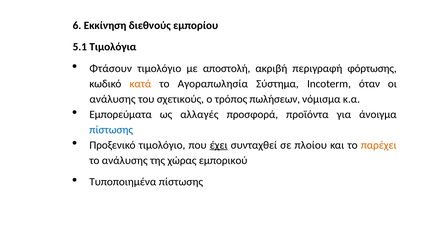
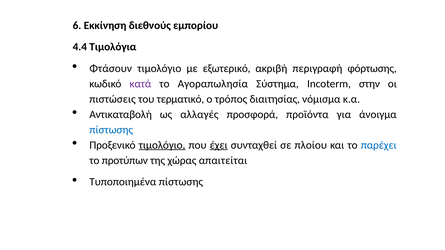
5.1: 5.1 -> 4.4
αποστολή: αποστολή -> εξωτερικό
κατά colour: orange -> purple
όταν: όταν -> στην
ανάλυσης at (112, 99): ανάλυσης -> πιστώσεις
σχετικούς: σχετικούς -> τερματικό
πωλήσεων: πωλήσεων -> διαιτησίας
Εμπορεύματα: Εμπορεύματα -> Αντικαταβολή
τιμολόγιο at (162, 145) underline: none -> present
παρέχει colour: orange -> blue
το ανάλυσης: ανάλυσης -> προτύπων
εμπορικού: εμπορικού -> απαιτείται
